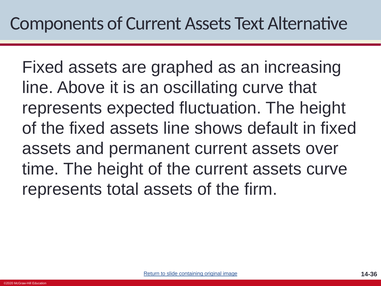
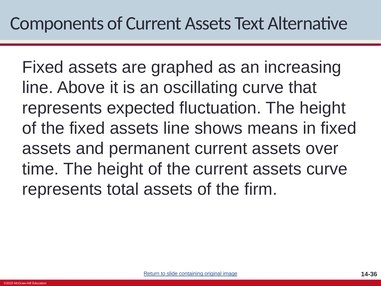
default: default -> means
